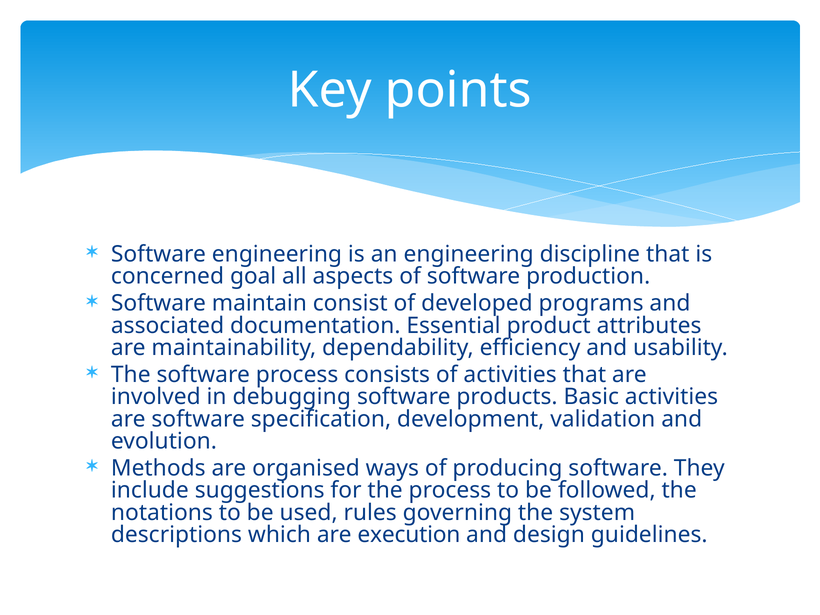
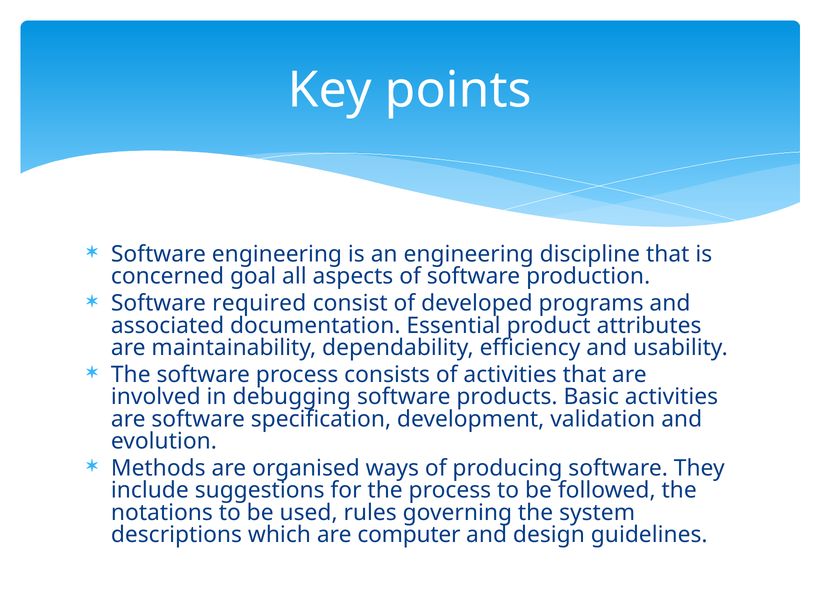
maintain: maintain -> required
execution: execution -> computer
